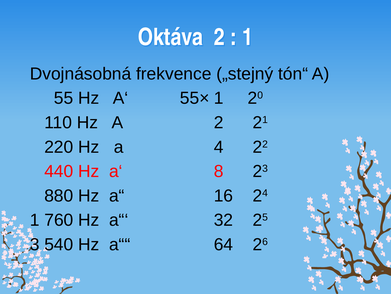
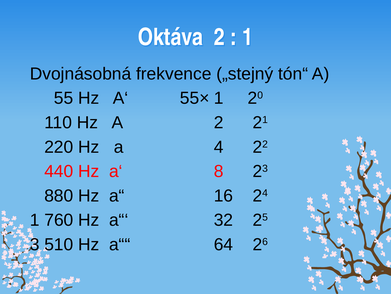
540: 540 -> 510
